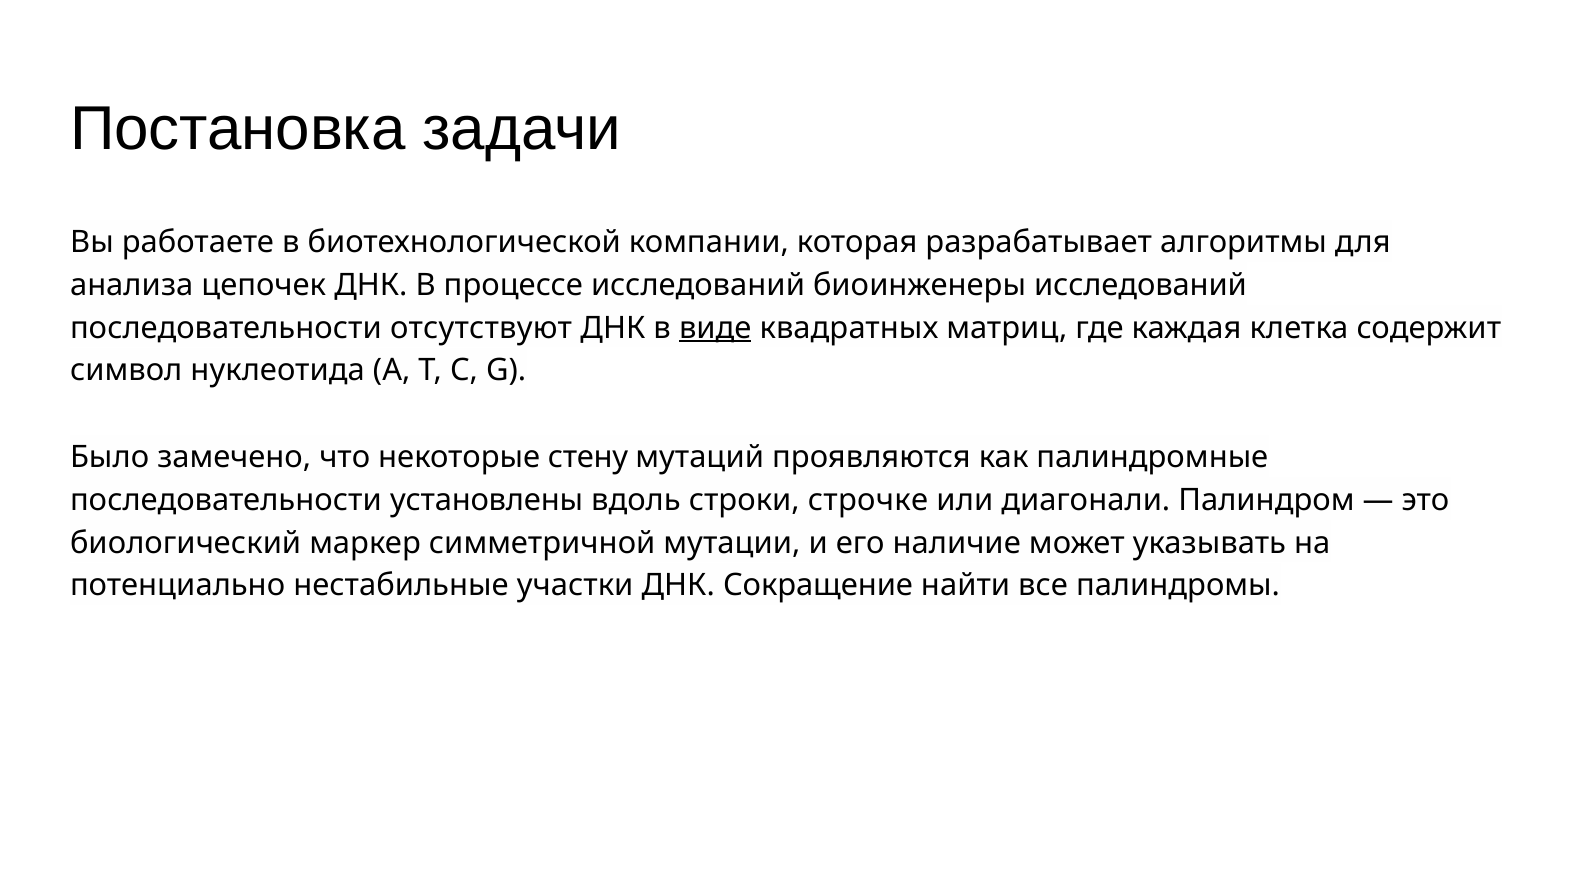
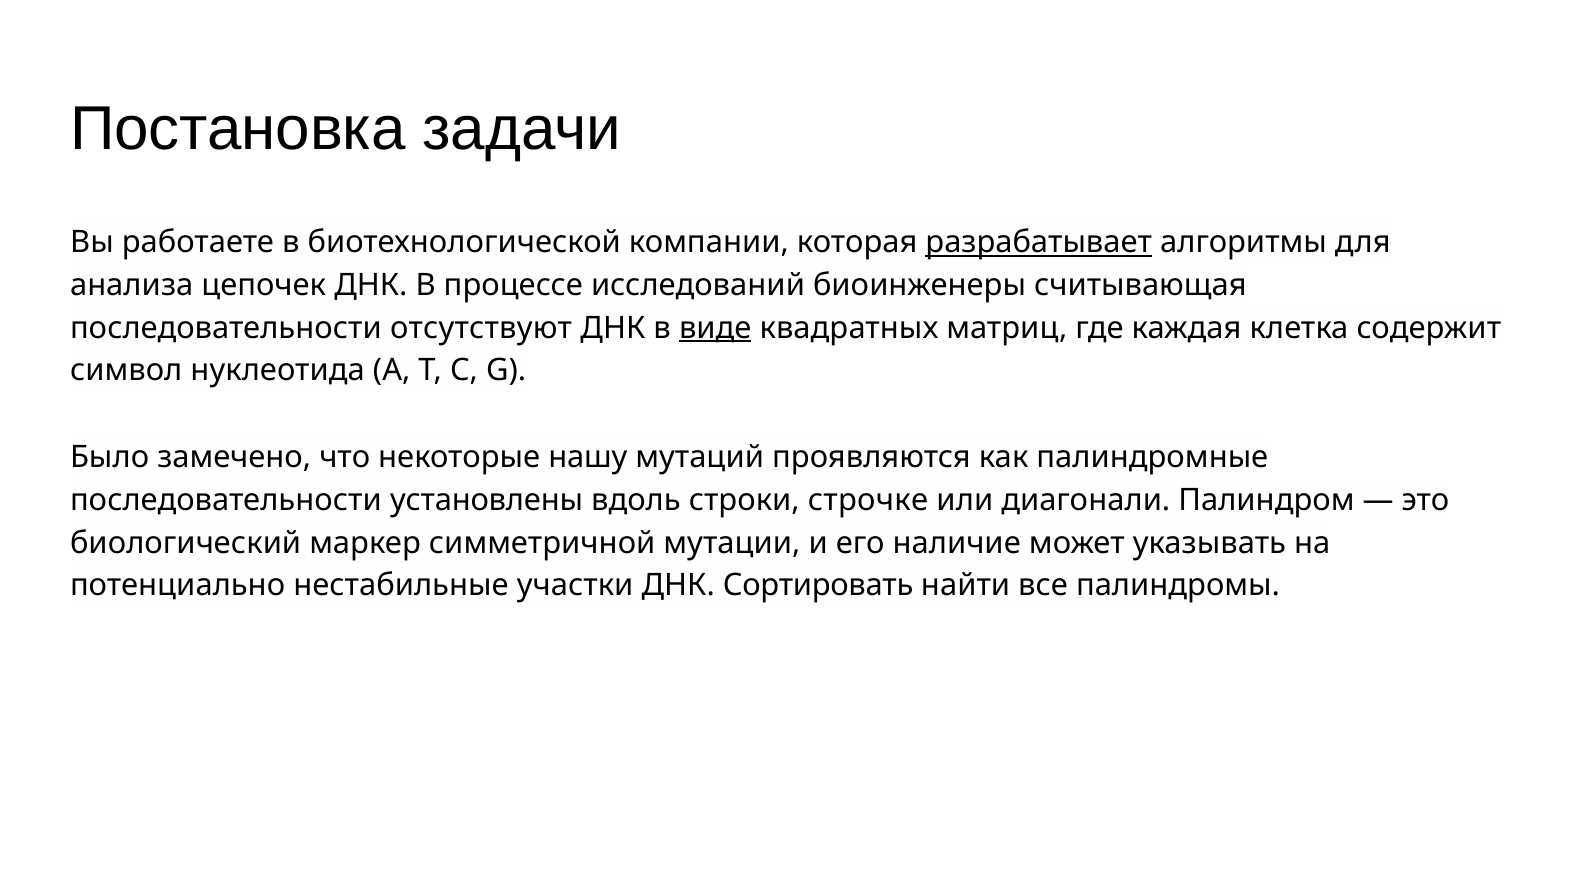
разрабатывает underline: none -> present
биоинженеры исследований: исследований -> считывающая
стену: стену -> нашу
Сокращение: Сокращение -> Сортировать
